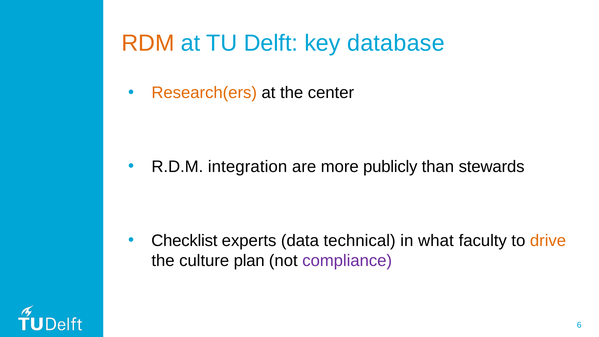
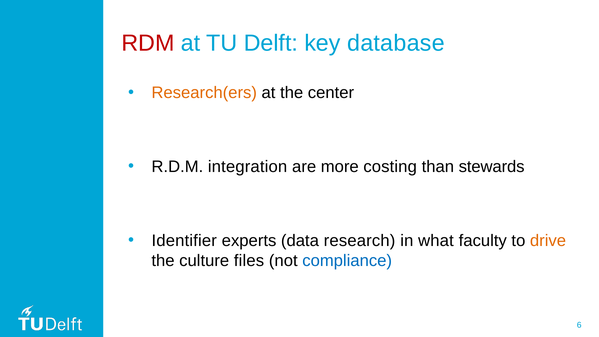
RDM colour: orange -> red
publicly: publicly -> costing
Checklist: Checklist -> Identifier
technical: technical -> research
plan: plan -> files
compliance colour: purple -> blue
